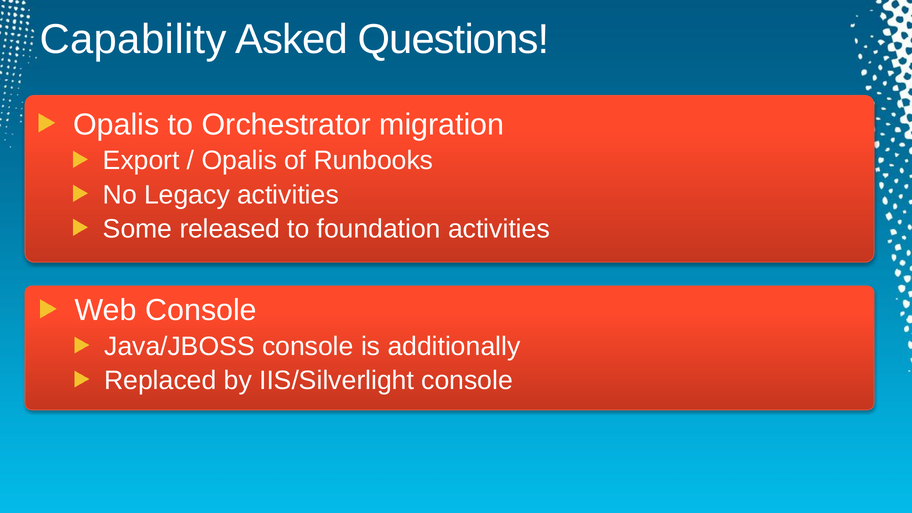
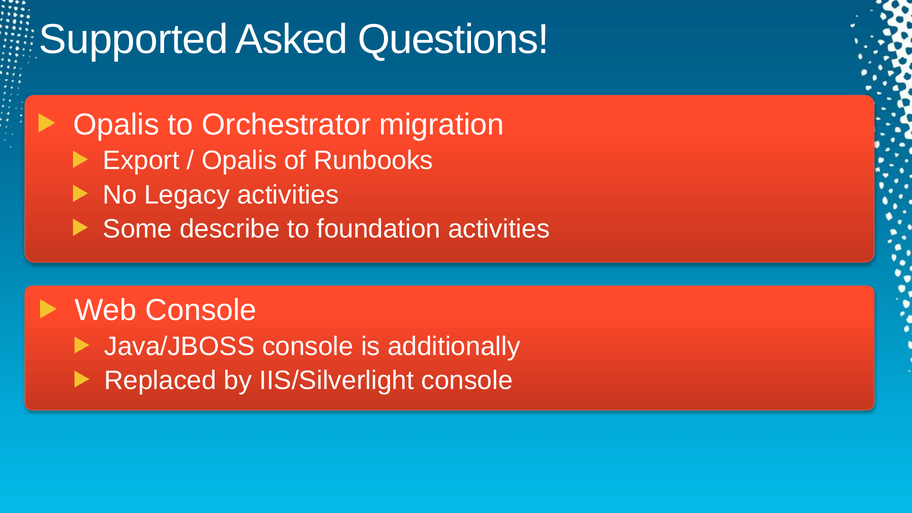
Capability: Capability -> Supported
released: released -> describe
